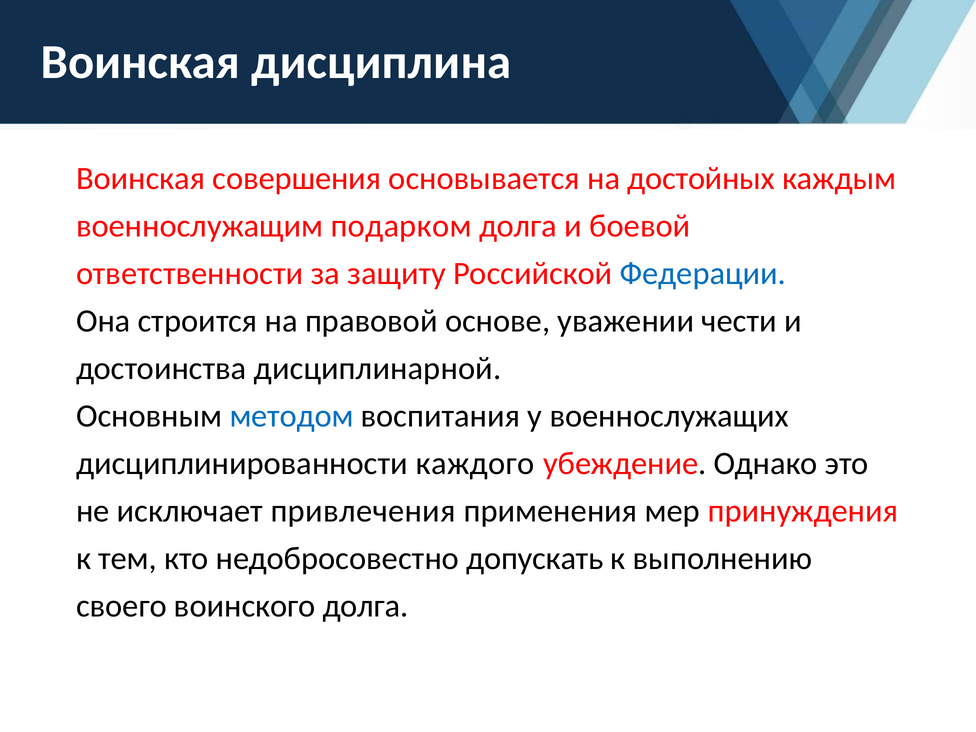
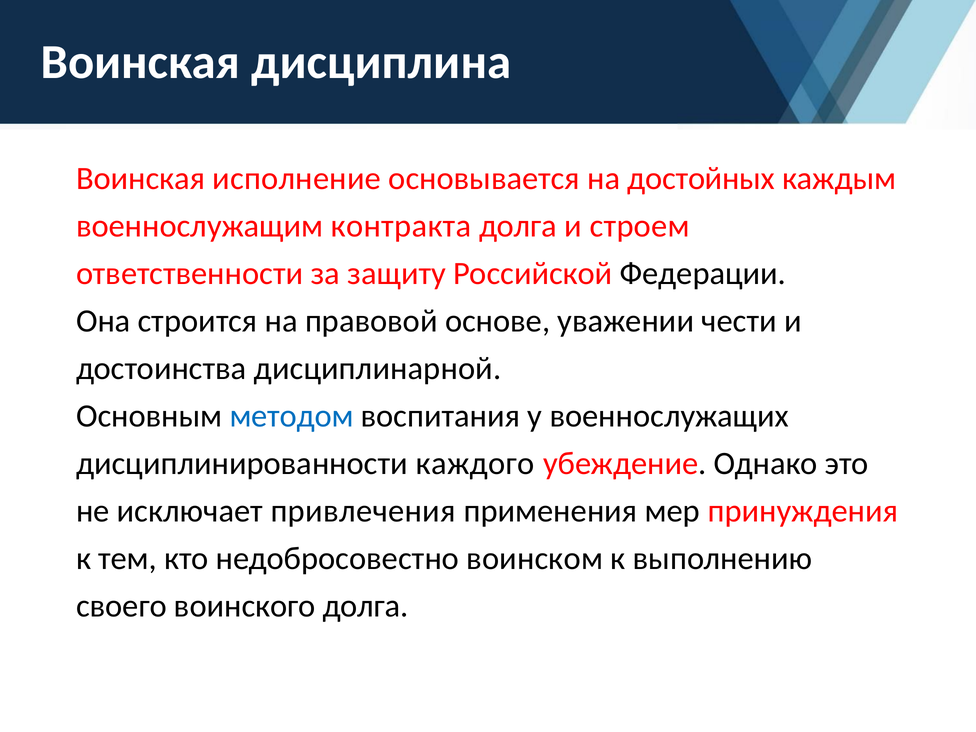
совершения: совершения -> исполнение
подарком: подарком -> контракта
боевой: боевой -> строем
Федерации colour: blue -> black
допускать: допускать -> воинском
